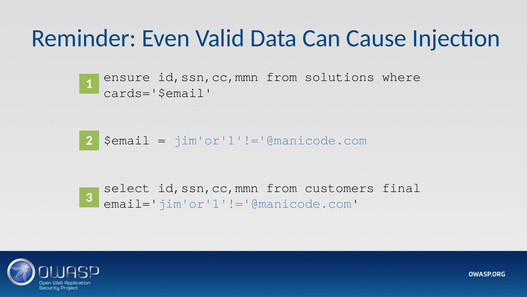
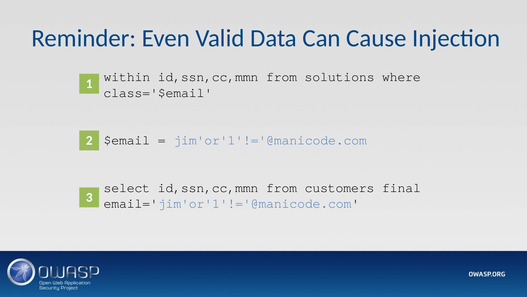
ensure: ensure -> within
cards='$email: cards='$email -> class='$email
